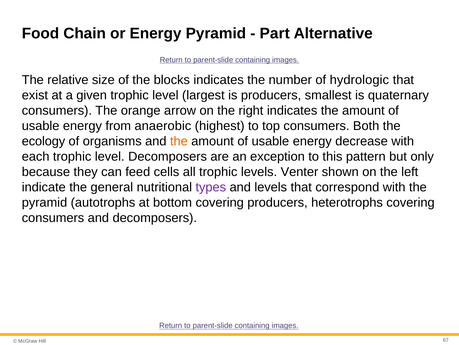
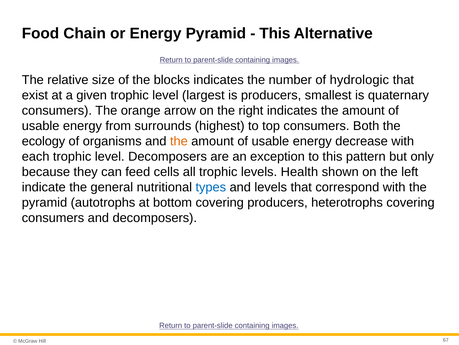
Part at (275, 33): Part -> This
anaerobic: anaerobic -> surrounds
Venter: Venter -> Health
types colour: purple -> blue
